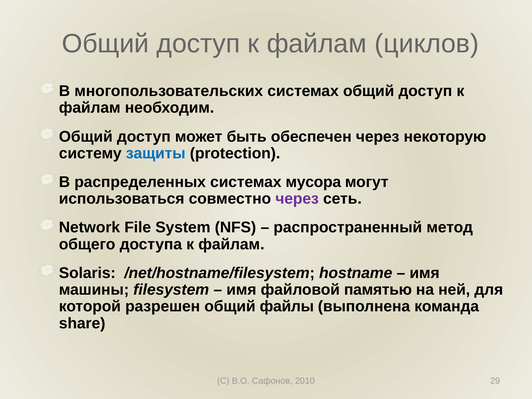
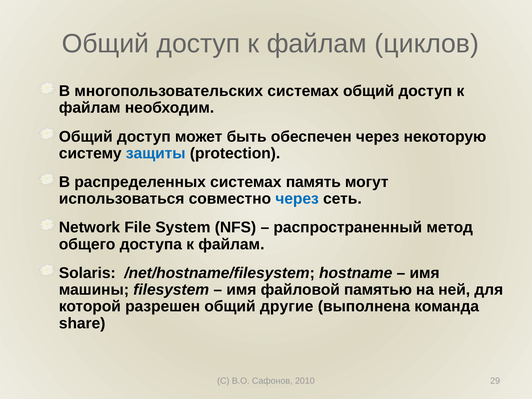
мусора: мусора -> память
через at (297, 199) colour: purple -> blue
файлы: файлы -> другие
